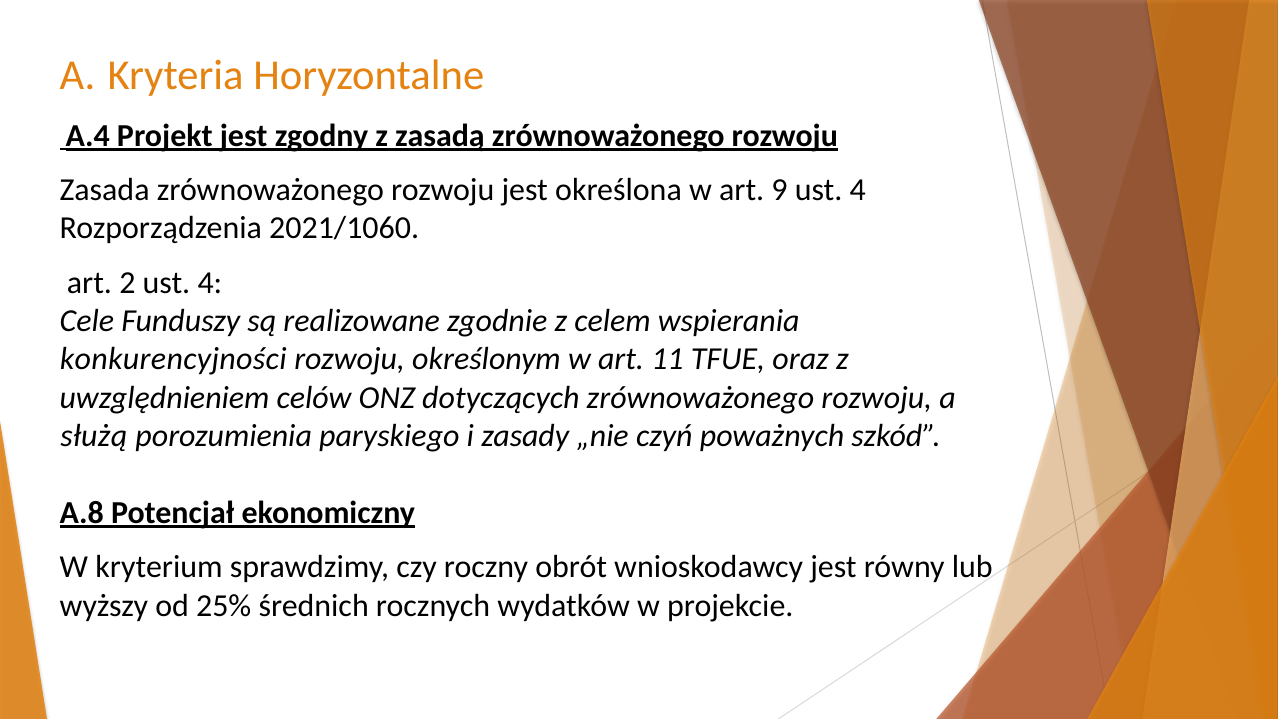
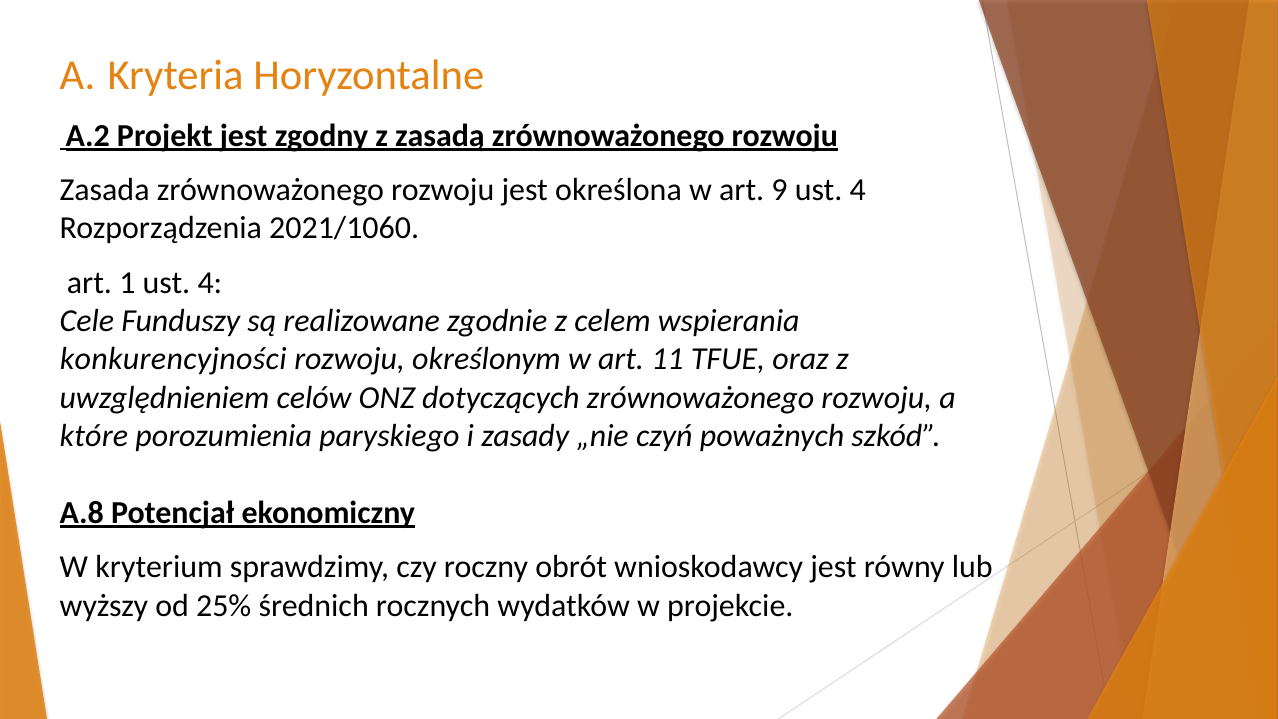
A.4: A.4 -> A.2
2: 2 -> 1
służą: służą -> które
